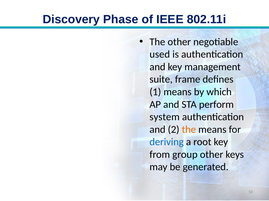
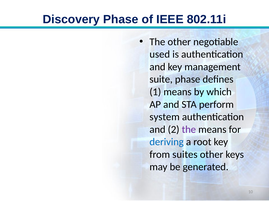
suite frame: frame -> phase
the at (189, 130) colour: orange -> purple
group: group -> suites
